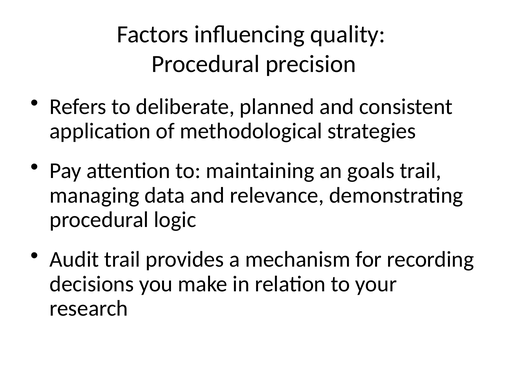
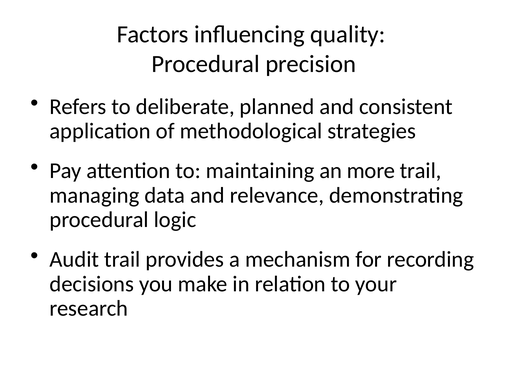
goals: goals -> more
